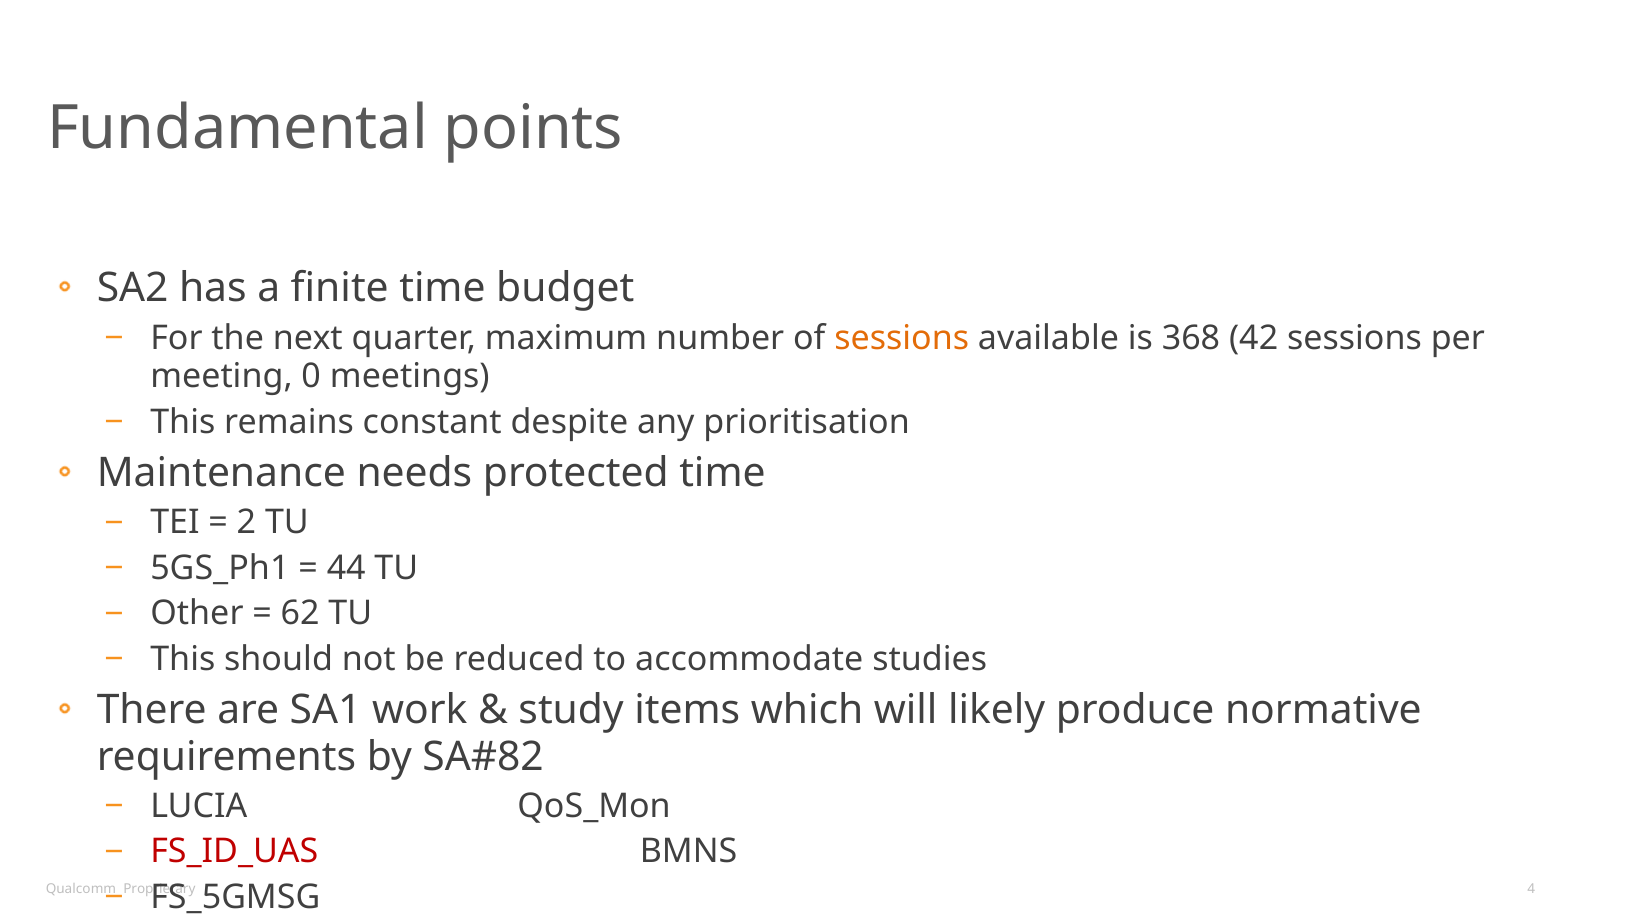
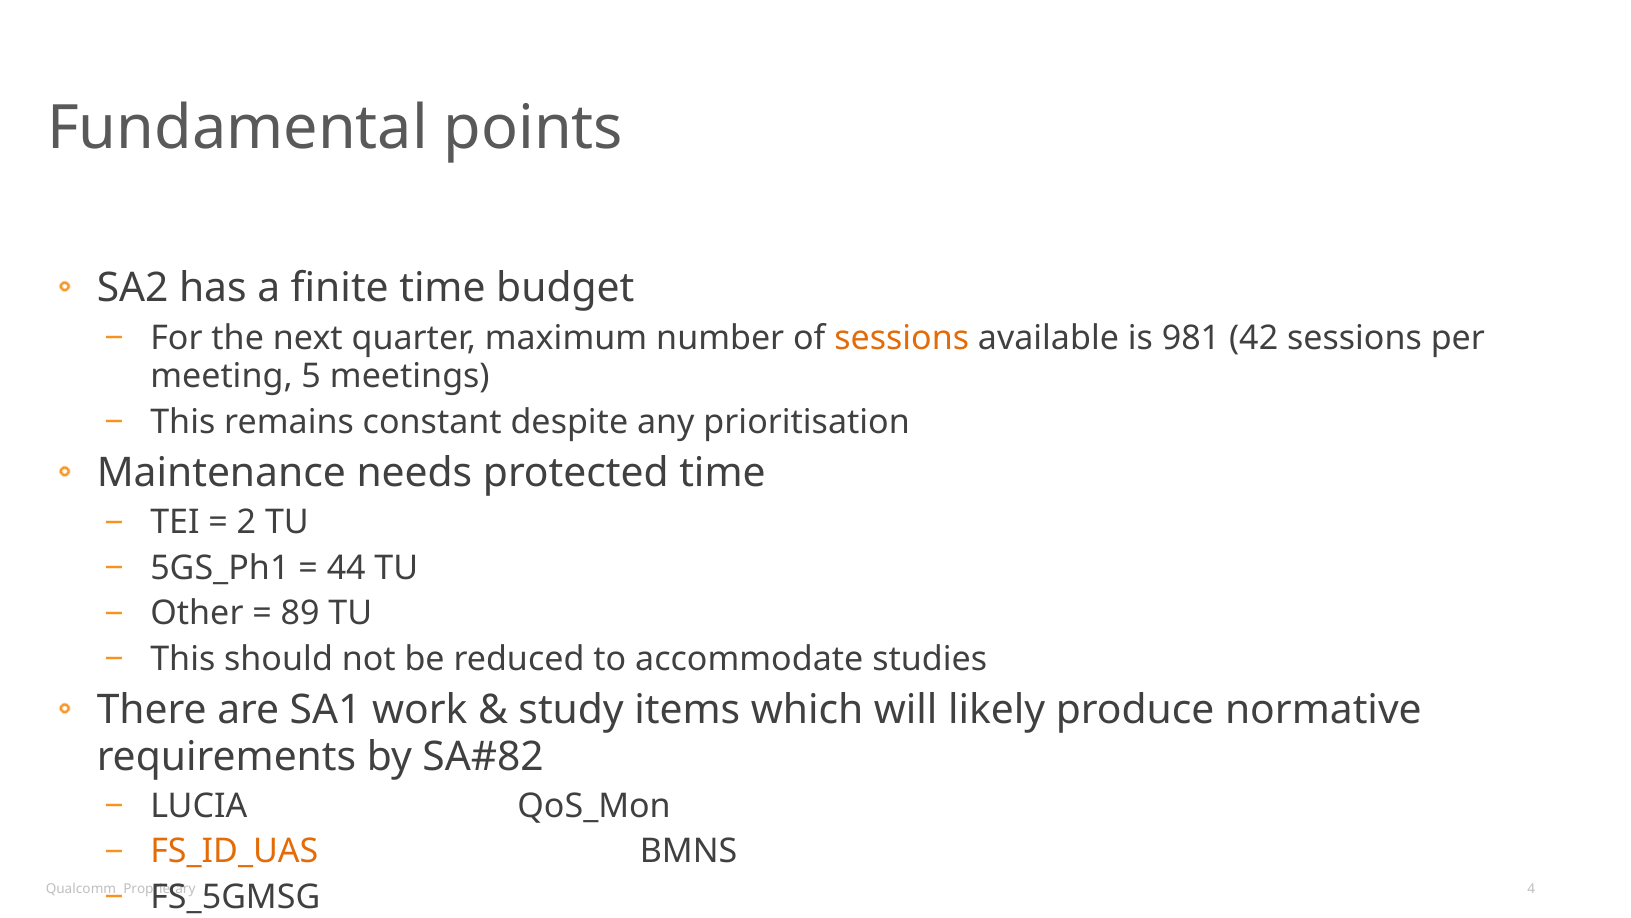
368: 368 -> 981
0: 0 -> 5
62: 62 -> 89
FS_ID_UAS colour: red -> orange
